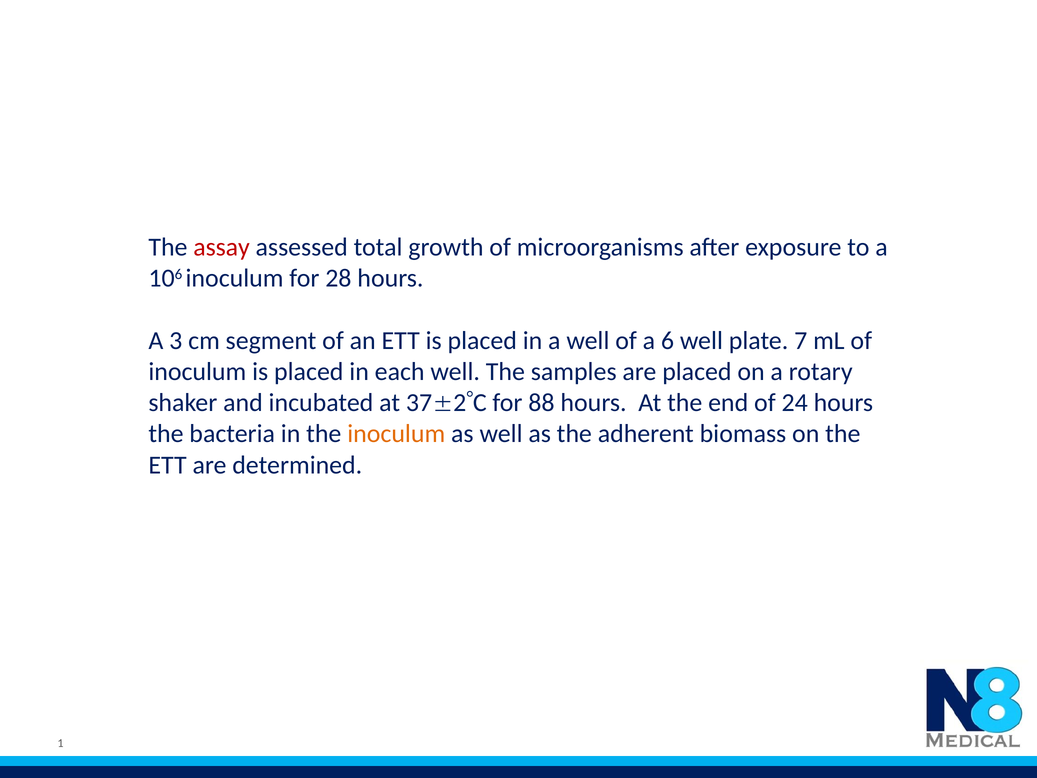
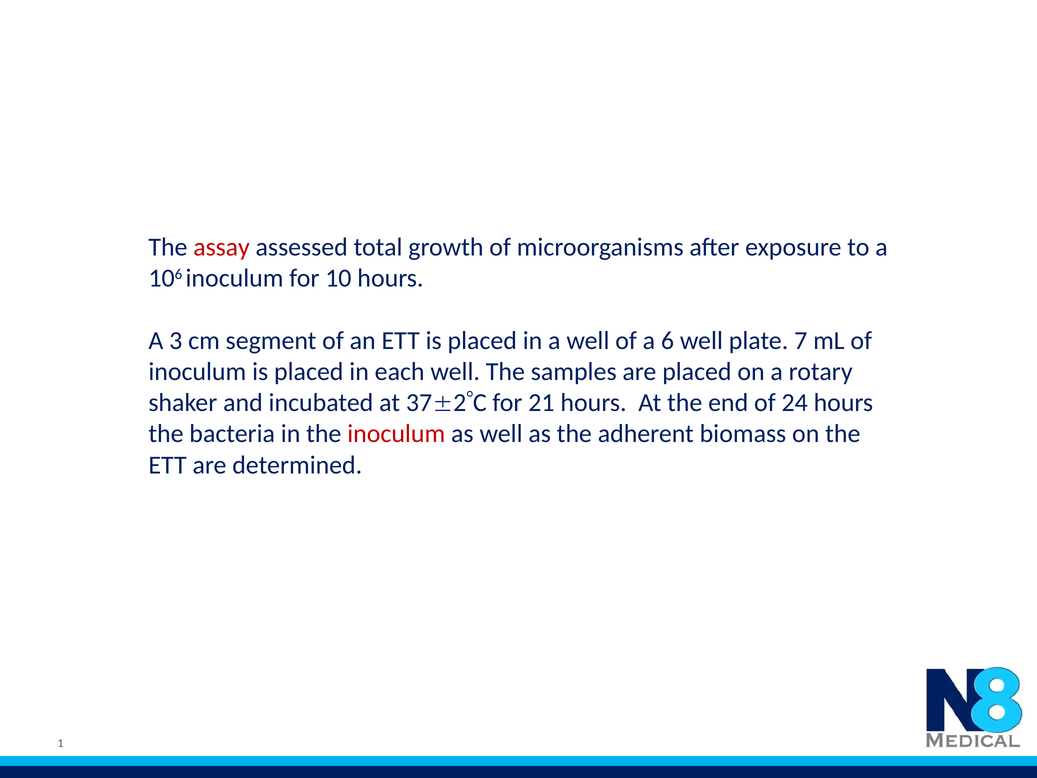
28: 28 -> 10
88: 88 -> 21
inoculum at (396, 434) colour: orange -> red
